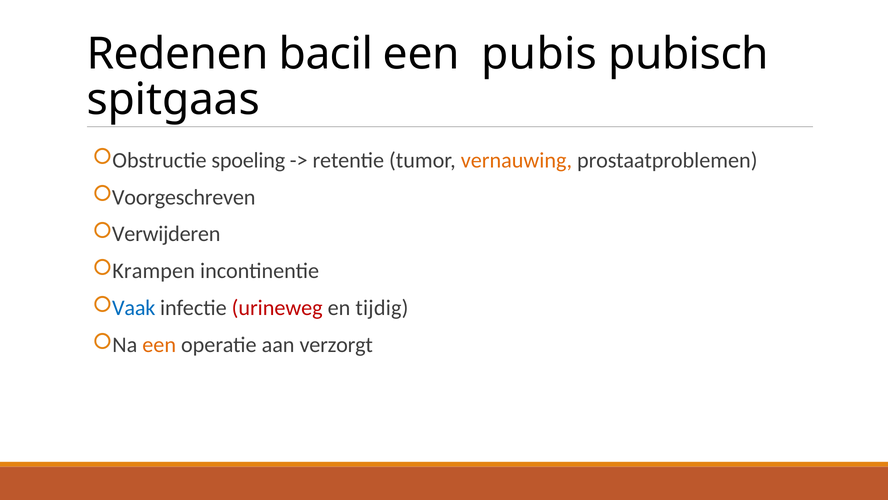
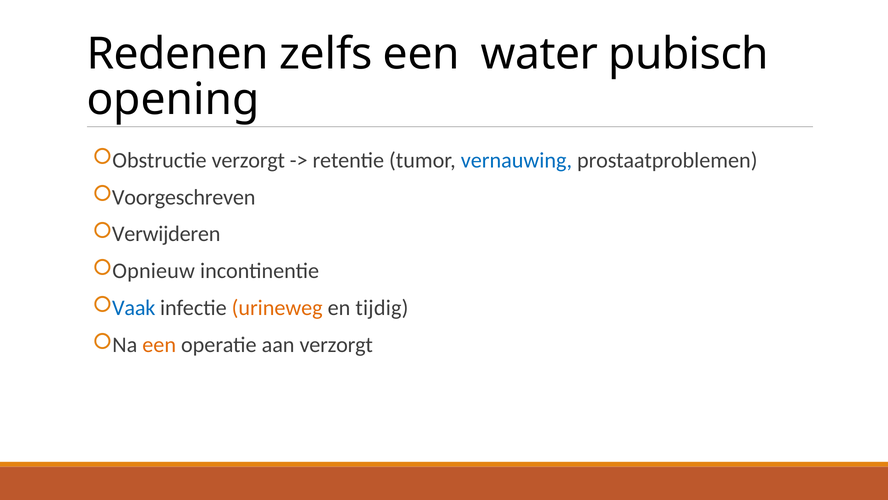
bacil: bacil -> zelfs
pubis: pubis -> water
spitgaas: spitgaas -> opening
Obstructie spoeling: spoeling -> verzorgt
vernauwing colour: orange -> blue
Krampen: Krampen -> Opnieuw
urineweg colour: red -> orange
